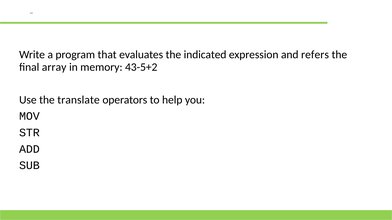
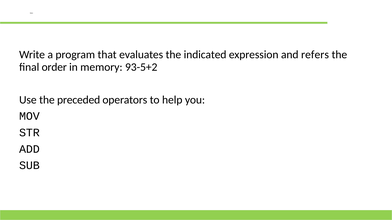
array: array -> order
43-5+2: 43-5+2 -> 93-5+2
translate: translate -> preceded
